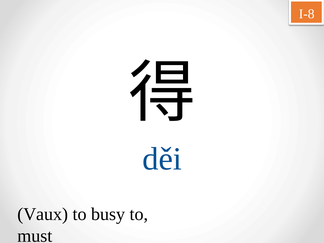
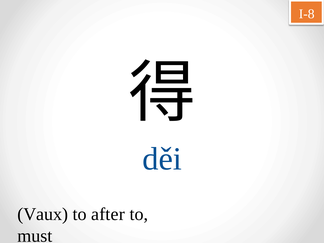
busy: busy -> after
